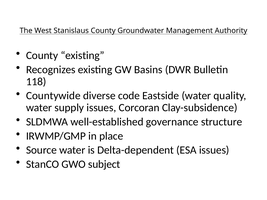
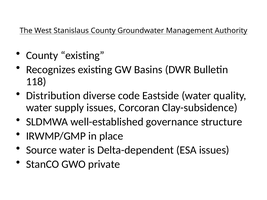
Countywide: Countywide -> Distribution
subject: subject -> private
